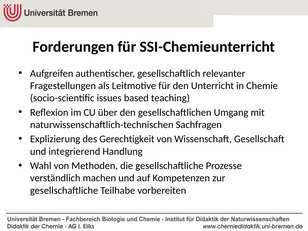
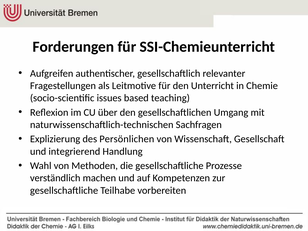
Gerechtigkeit: Gerechtigkeit -> Persönlichen
